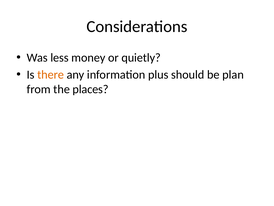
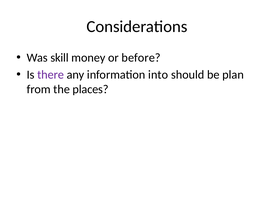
less: less -> skill
quietly: quietly -> before
there colour: orange -> purple
plus: plus -> into
